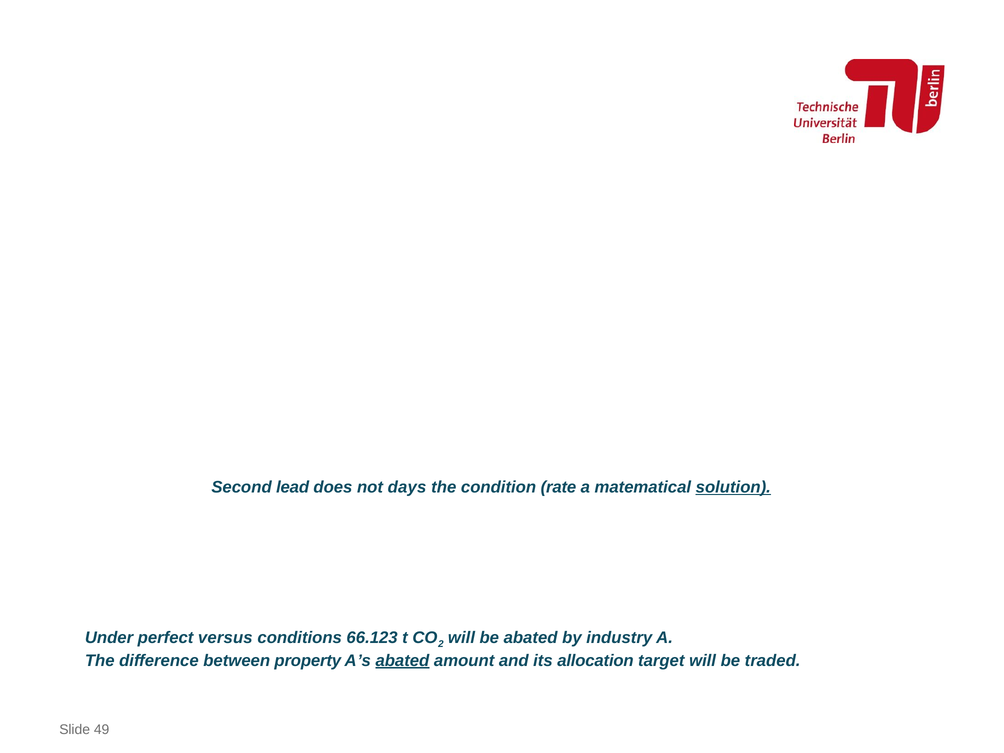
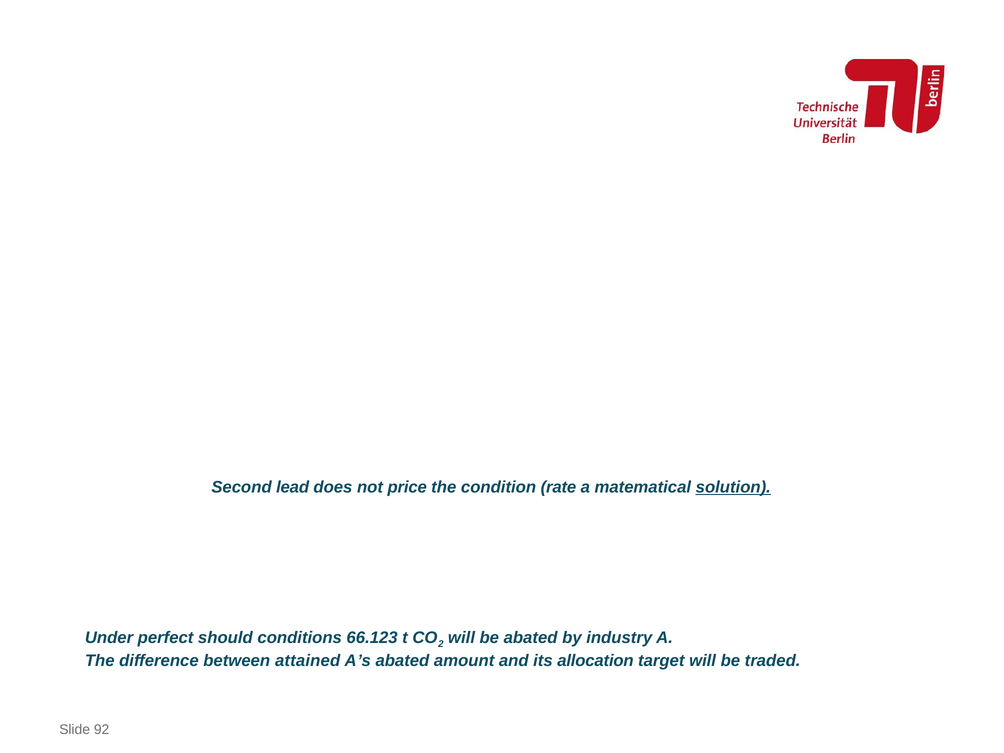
days: days -> price
versus: versus -> should
property: property -> attained
abated at (402, 661) underline: present -> none
49: 49 -> 92
